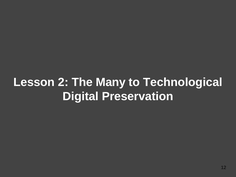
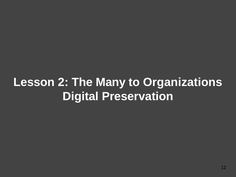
Technological: Technological -> Organizations
